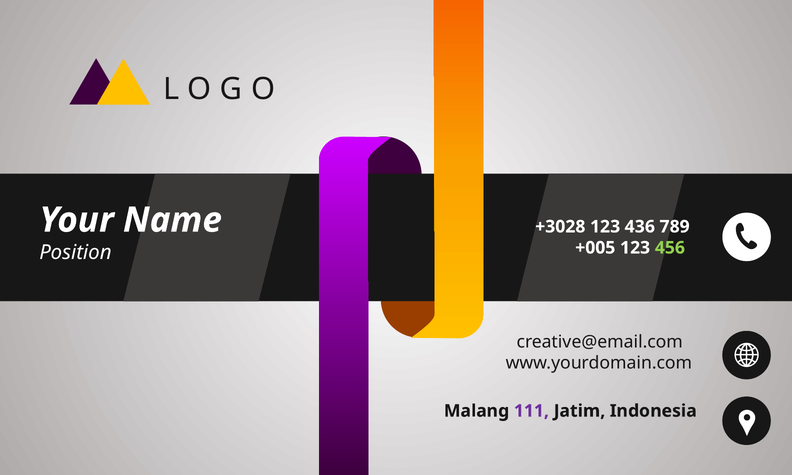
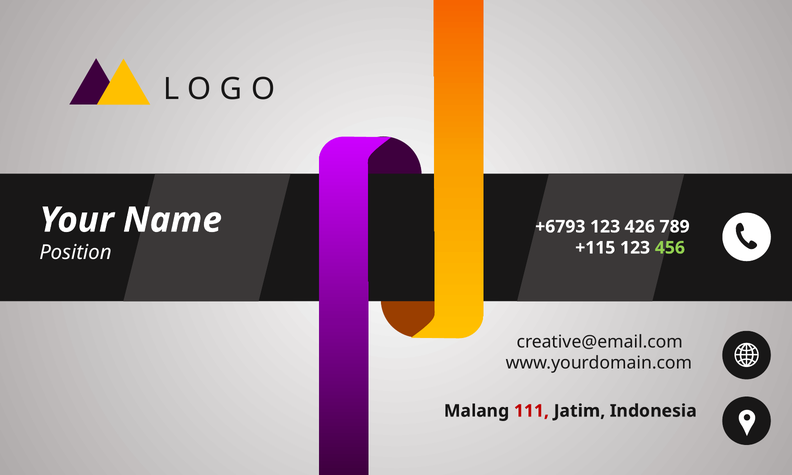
+3028: +3028 -> +6793
436: 436 -> 426
+005: +005 -> +115
111 colour: purple -> red
